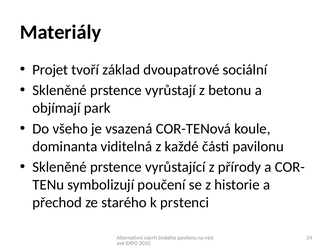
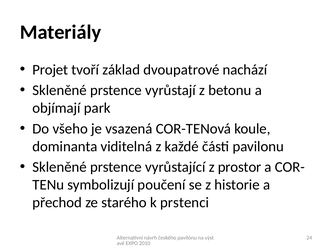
sociální: sociální -> nachází
přírody: přírody -> prostor
